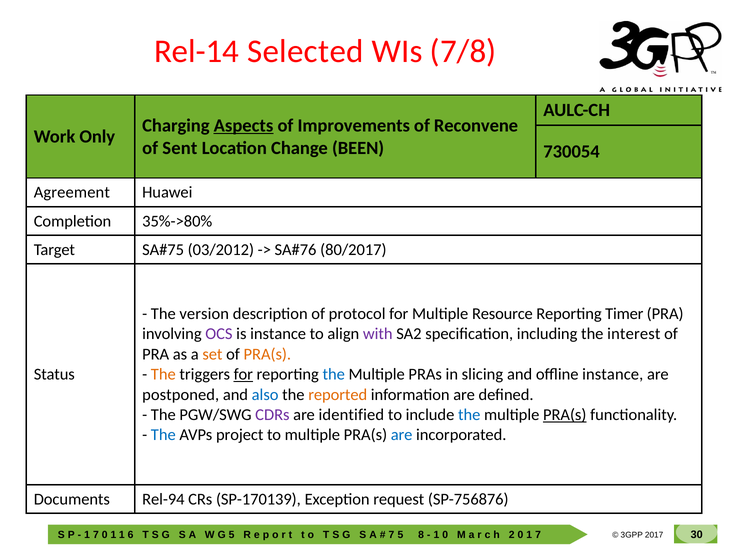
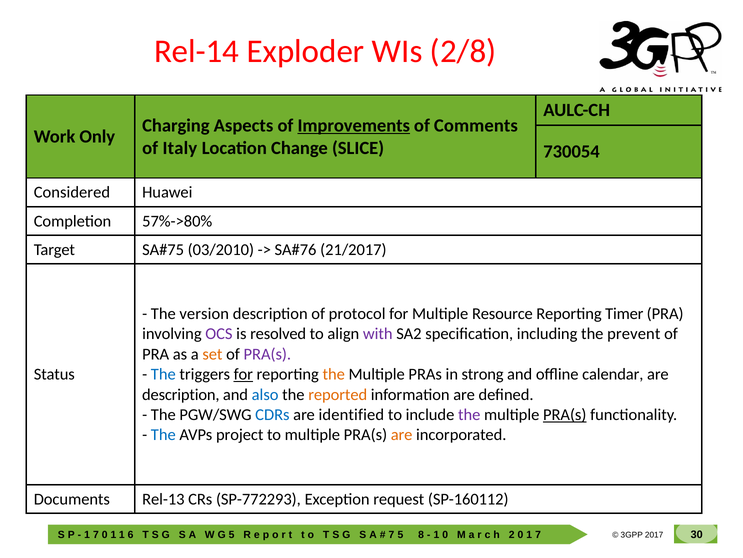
Selected: Selected -> Exploder
7/8: 7/8 -> 2/8
Aspects underline: present -> none
Improvements underline: none -> present
Reconvene: Reconvene -> Comments
Sent: Sent -> Italy
BEEN: BEEN -> SLICE
Agreement: Agreement -> Considered
35%->80%: 35%->80% -> 57%->80%
03/2012: 03/2012 -> 03/2010
80/2017: 80/2017 -> 21/2017
is instance: instance -> resolved
interest: interest -> prevent
PRA(s at (267, 354) colour: orange -> purple
The at (163, 374) colour: orange -> blue
the at (334, 374) colour: blue -> orange
slicing: slicing -> strong
offline instance: instance -> calendar
postponed at (181, 394): postponed -> description
CDRs colour: purple -> blue
the at (469, 414) colour: blue -> purple
are at (402, 434) colour: blue -> orange
Rel-94: Rel-94 -> Rel-13
SP-170139: SP-170139 -> SP-772293
SP-756876: SP-756876 -> SP-160112
